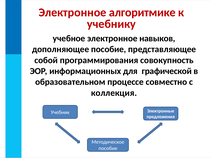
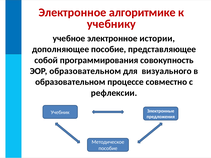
навыков: навыков -> истории
ЭОР информационных: информационных -> образовательном
графической: графической -> визуального
коллекция: коллекция -> рефлексии
